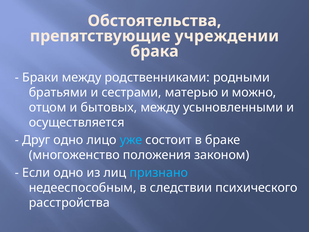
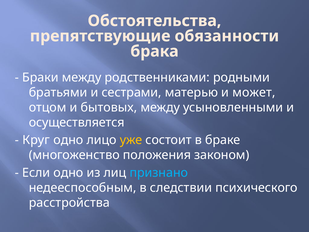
учреждении: учреждении -> обязанности
можно: можно -> может
Друг: Друг -> Круг
уже colour: light blue -> yellow
